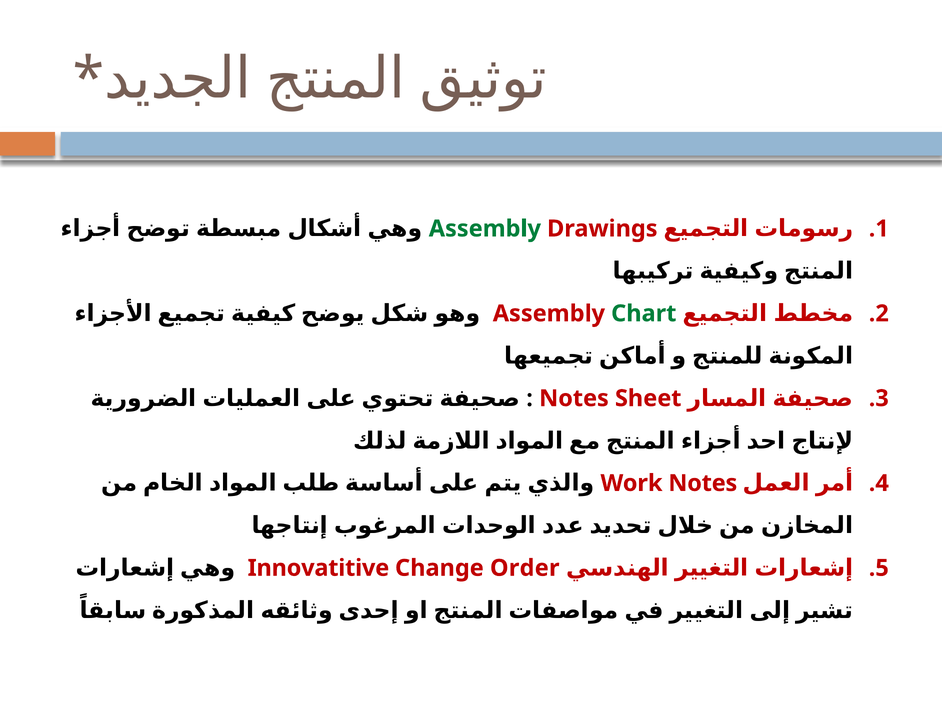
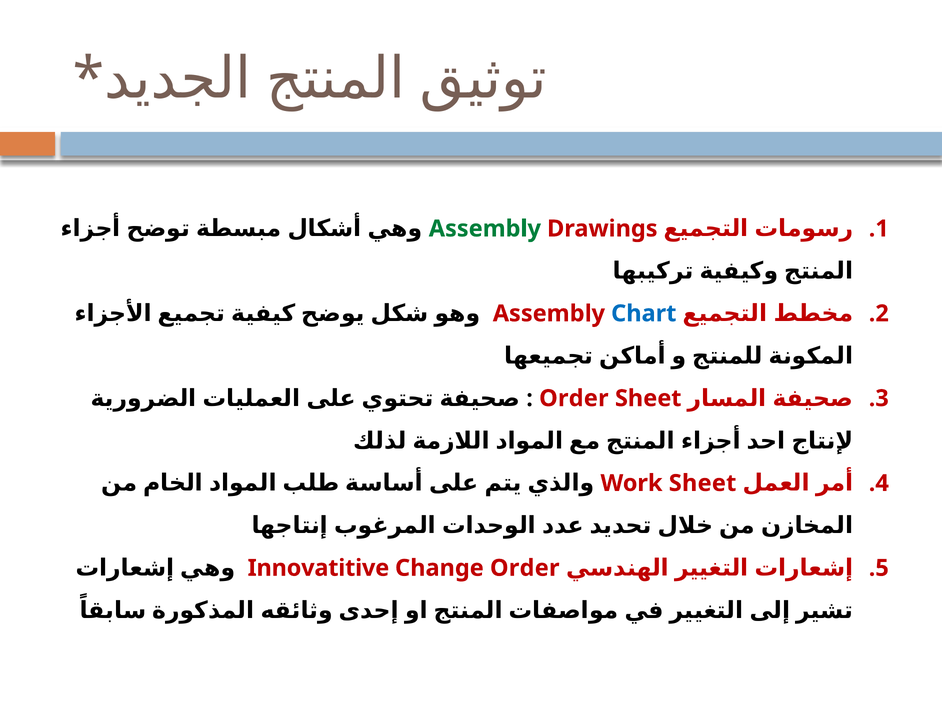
Chart colour: green -> blue
Notes at (574, 398): Notes -> Order
Work Notes: Notes -> Sheet
